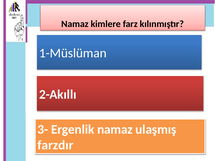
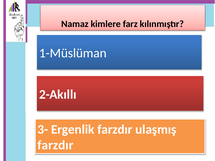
Ergenlik namaz: namaz -> farzdır
